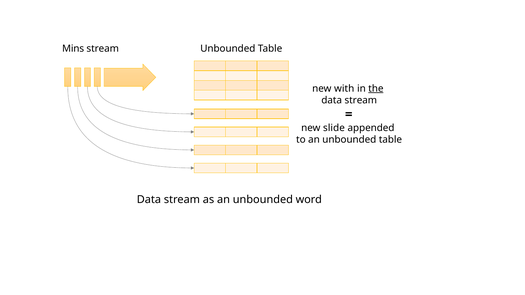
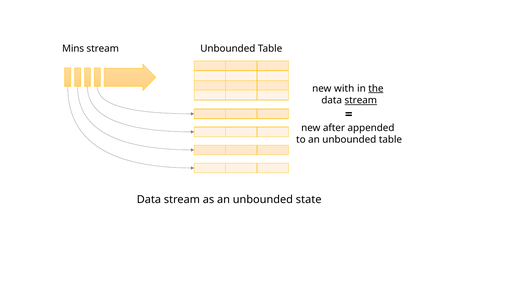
stream at (361, 100) underline: none -> present
slide: slide -> after
word: word -> state
